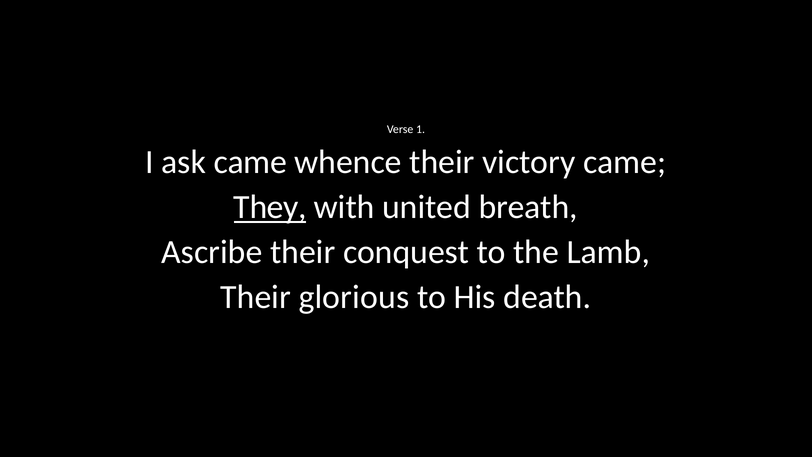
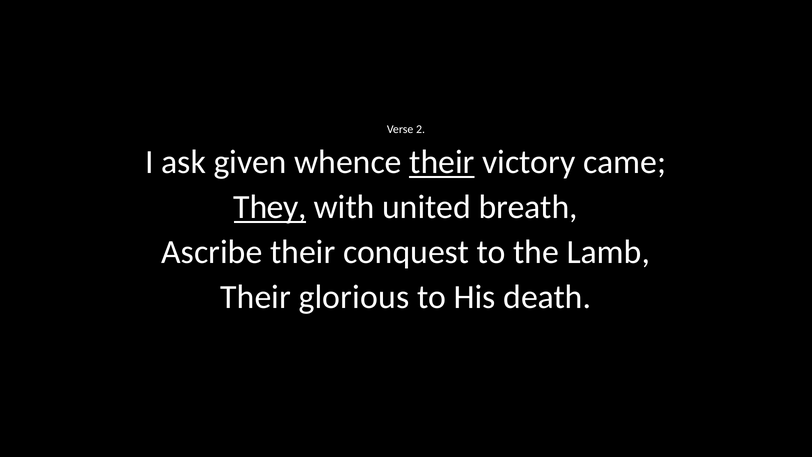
1: 1 -> 2
ask came: came -> given
their at (442, 162) underline: none -> present
